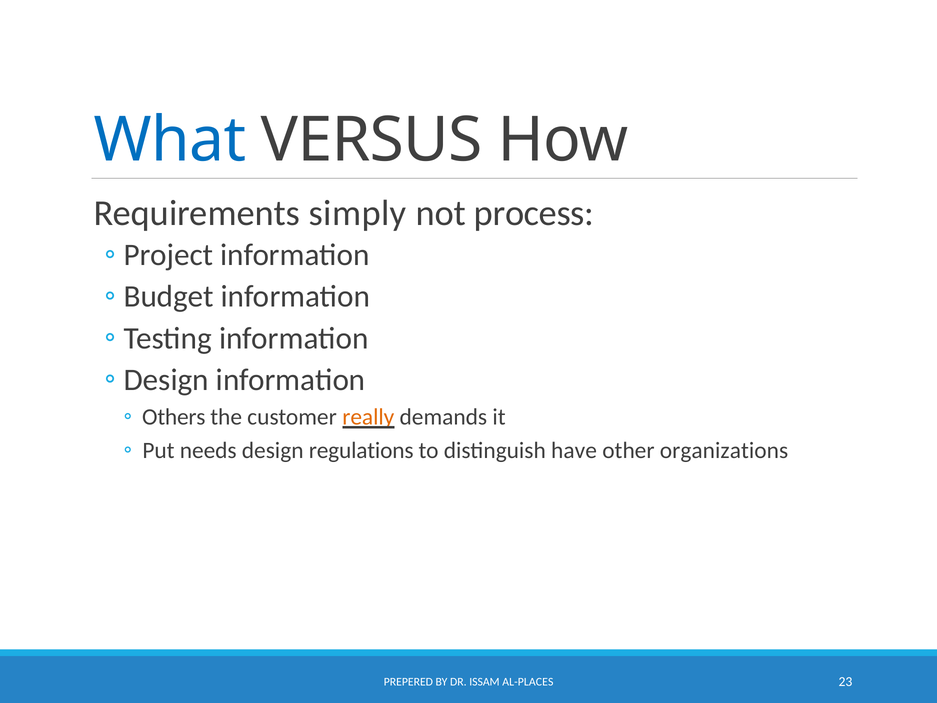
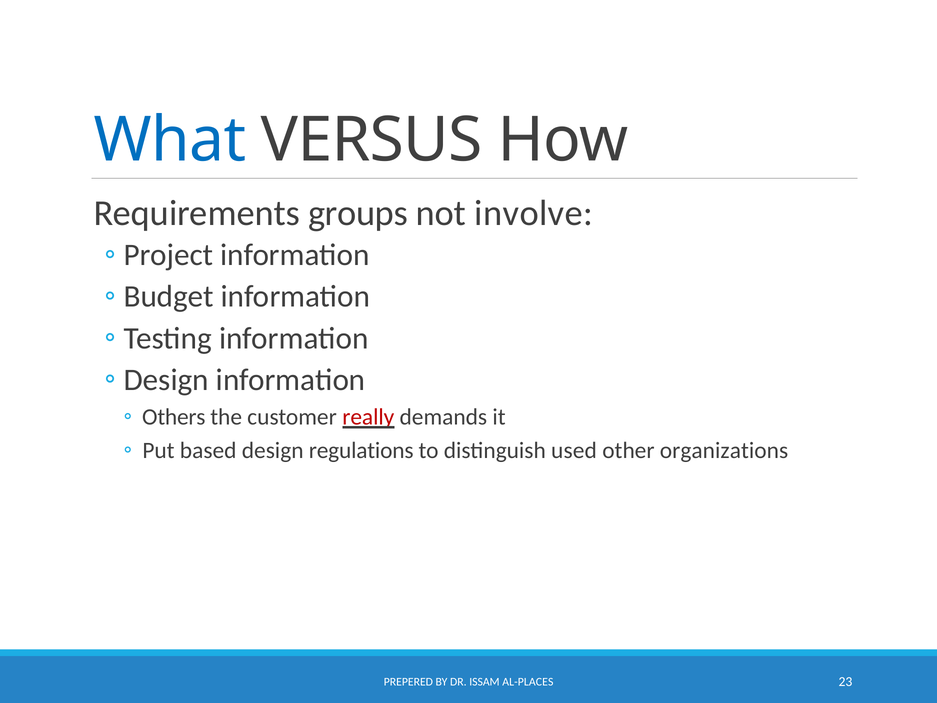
simply: simply -> groups
process: process -> involve
really colour: orange -> red
needs: needs -> based
have: have -> used
